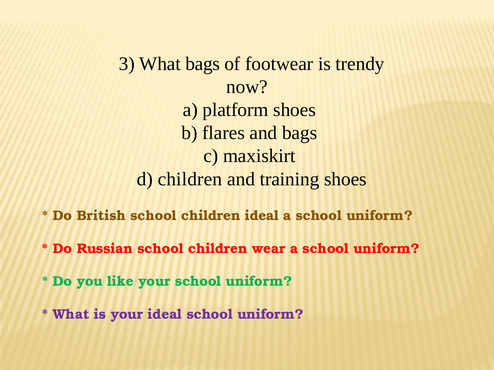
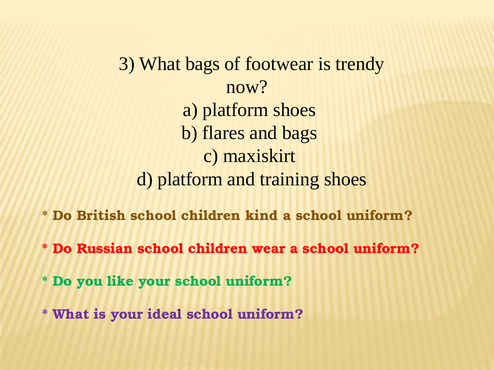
d children: children -> platform
children ideal: ideal -> kind
